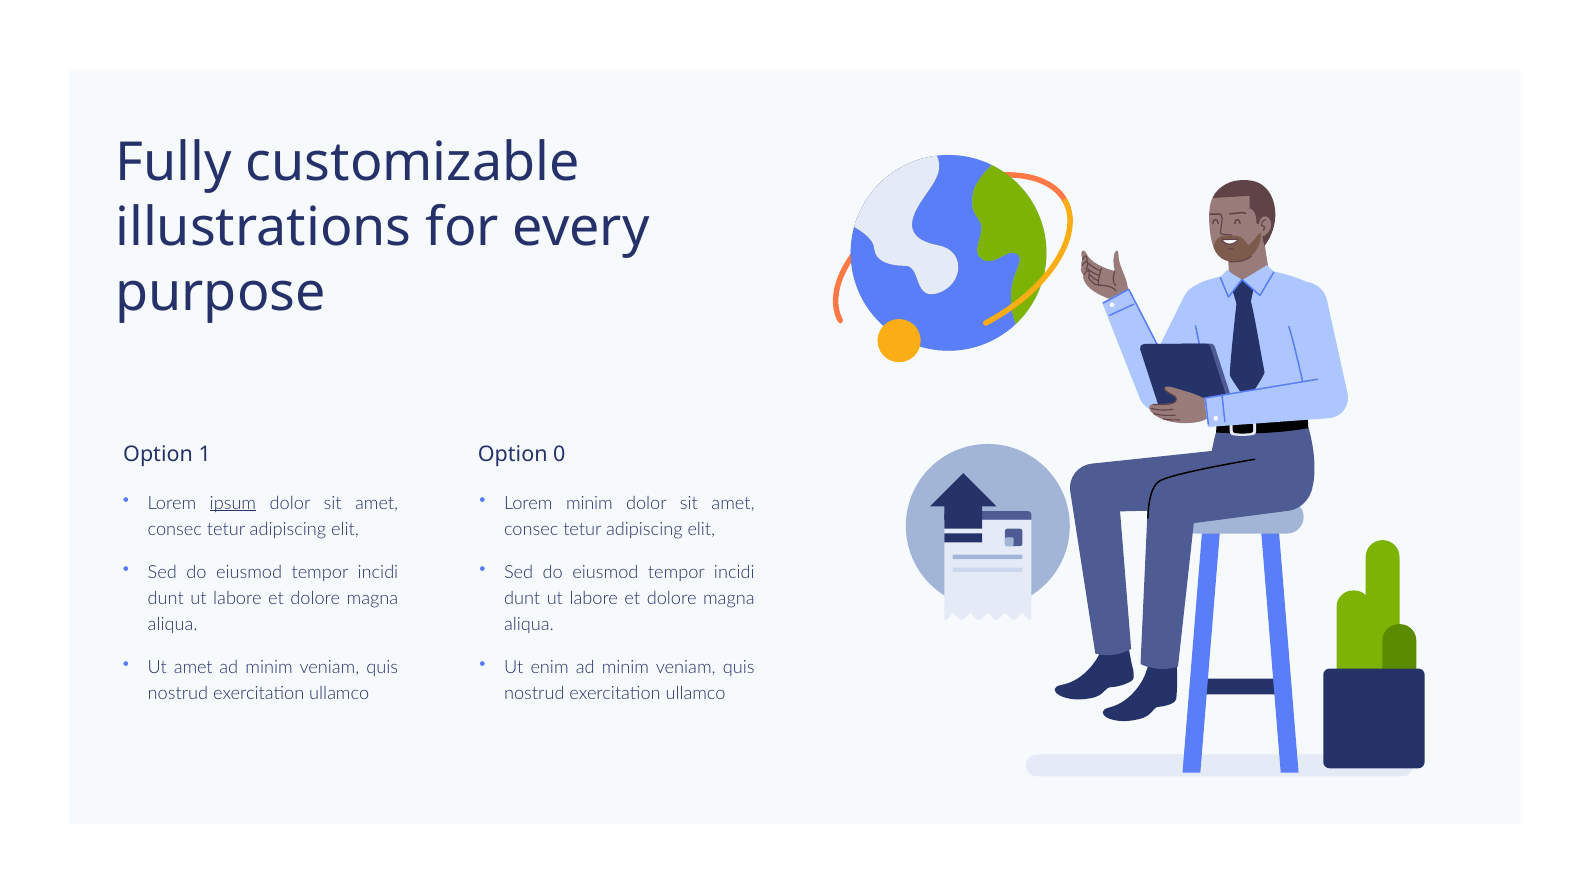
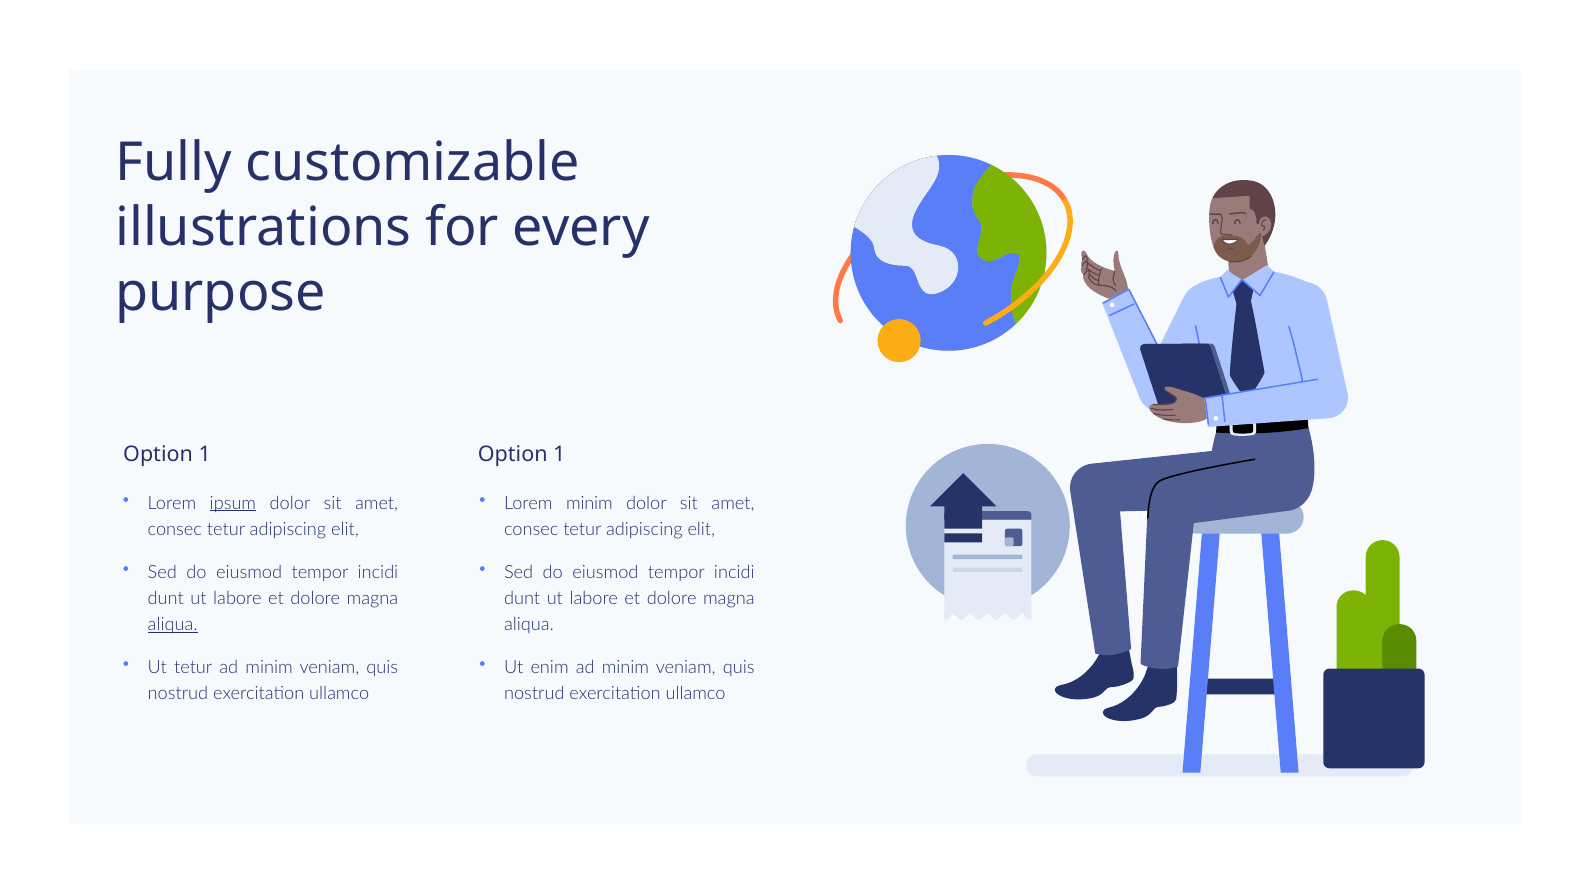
1 Option 0: 0 -> 1
aliqua at (173, 625) underline: none -> present
Ut amet: amet -> tetur
